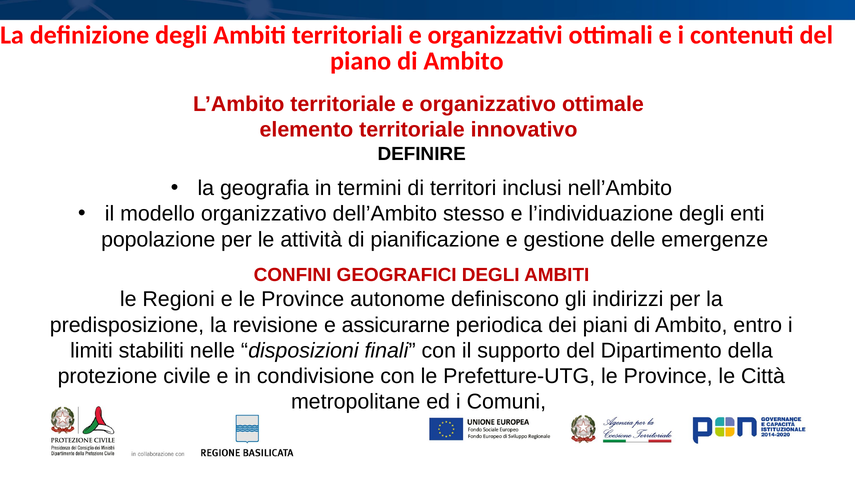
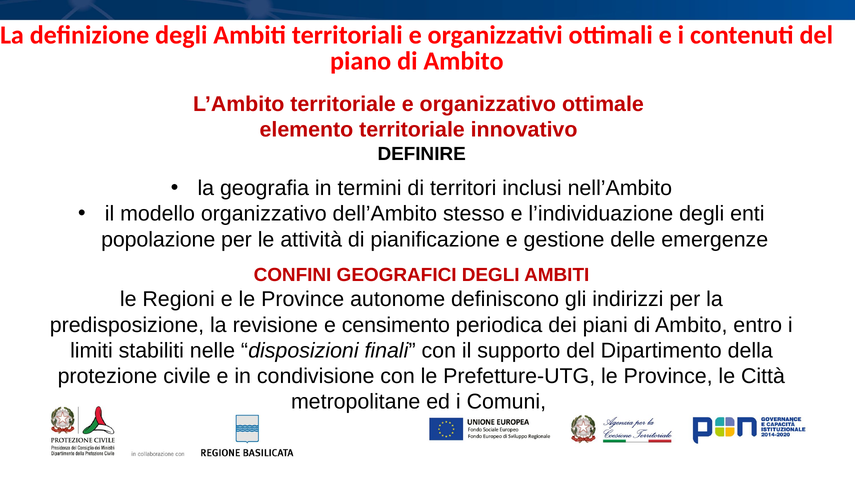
assicurarne: assicurarne -> censimento
